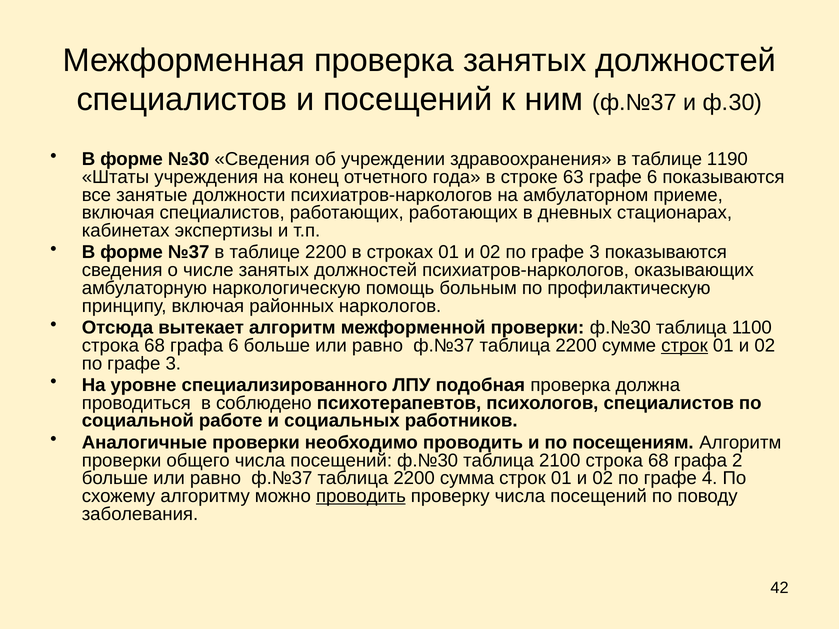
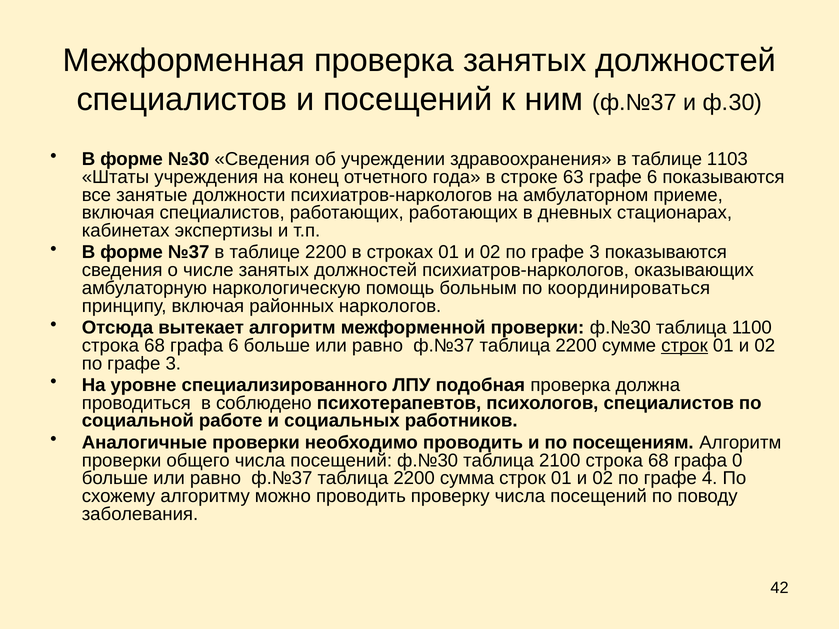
1190: 1190 -> 1103
профилактическую: профилактическую -> координироваться
2: 2 -> 0
проводить at (361, 496) underline: present -> none
